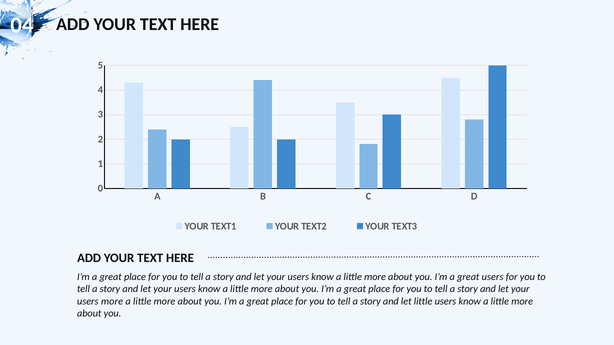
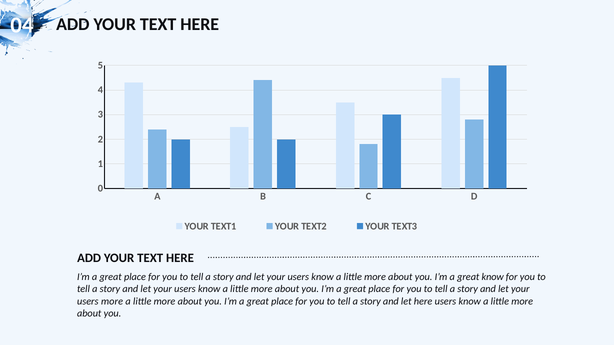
great users: users -> know
let little: little -> here
